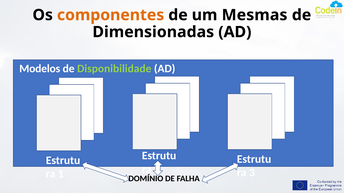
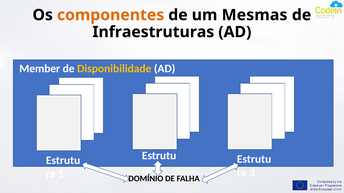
Dimensionadas: Dimensionadas -> Infraestruturas
Modelos: Modelos -> Member
Disponibilidade colour: light green -> yellow
